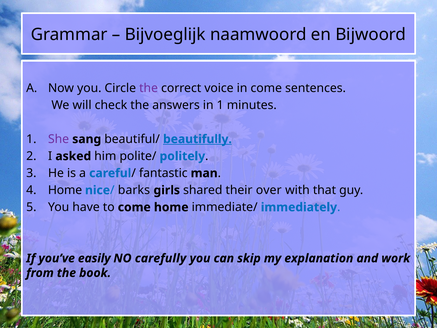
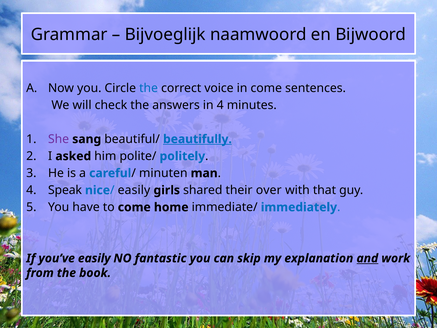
the at (149, 88) colour: purple -> blue
in 1: 1 -> 4
fantastic: fantastic -> minuten
Home at (65, 190): Home -> Speak
barks at (134, 190): barks -> easily
carefully: carefully -> fantastic
and underline: none -> present
